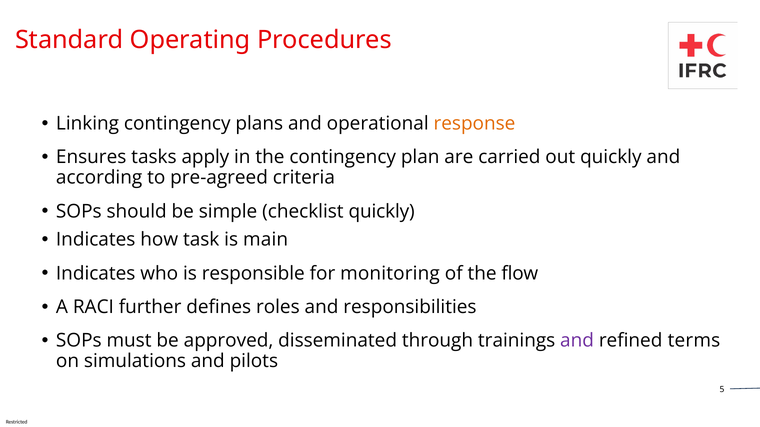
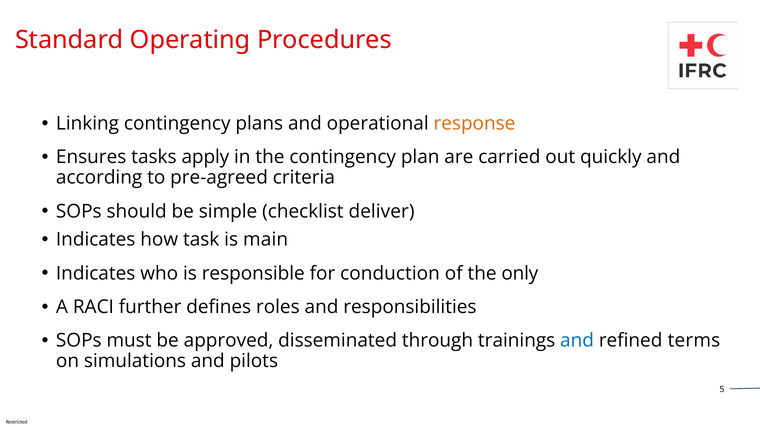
checklist quickly: quickly -> deliver
monitoring: monitoring -> conduction
flow: flow -> only
and at (577, 341) colour: purple -> blue
